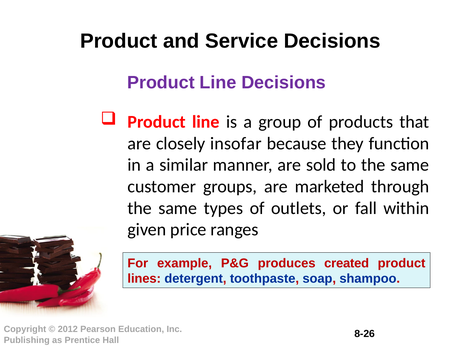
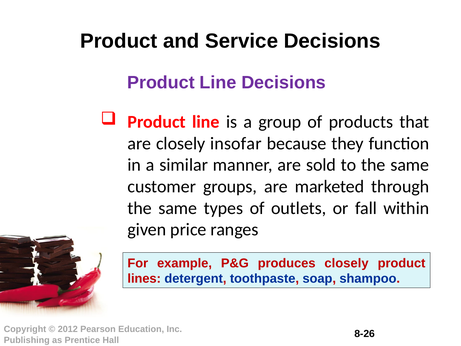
produces created: created -> closely
